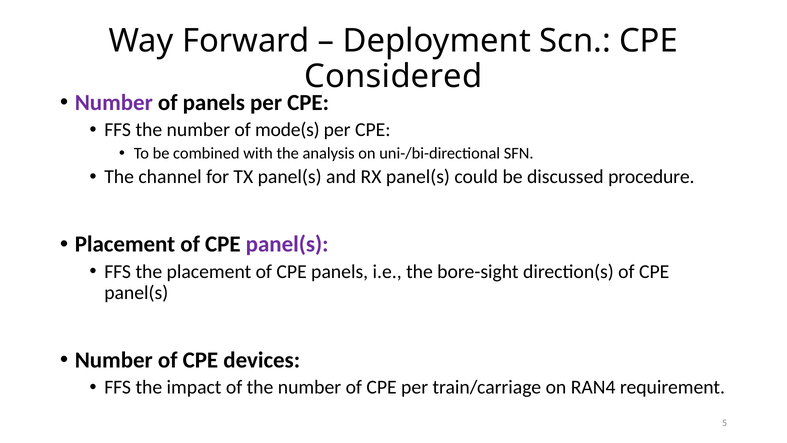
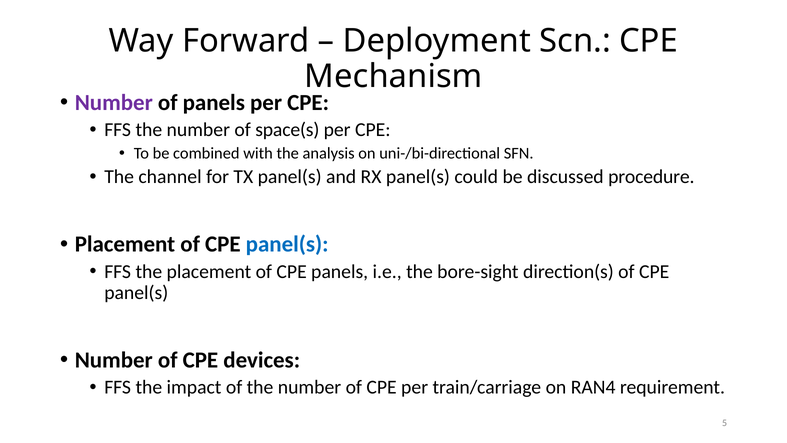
Considered: Considered -> Mechanism
mode(s: mode(s -> space(s
panel(s at (287, 244) colour: purple -> blue
